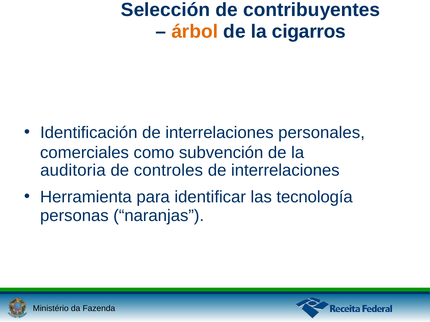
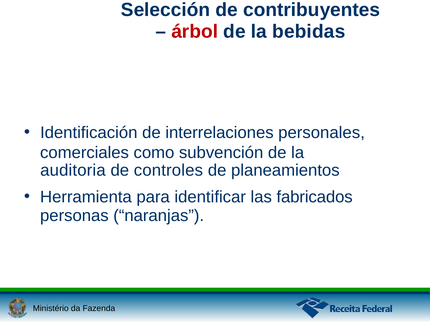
árbol colour: orange -> red
cigarros: cigarros -> bebidas
interrelaciones at (285, 171): interrelaciones -> planeamientos
tecnología: tecnología -> fabricados
